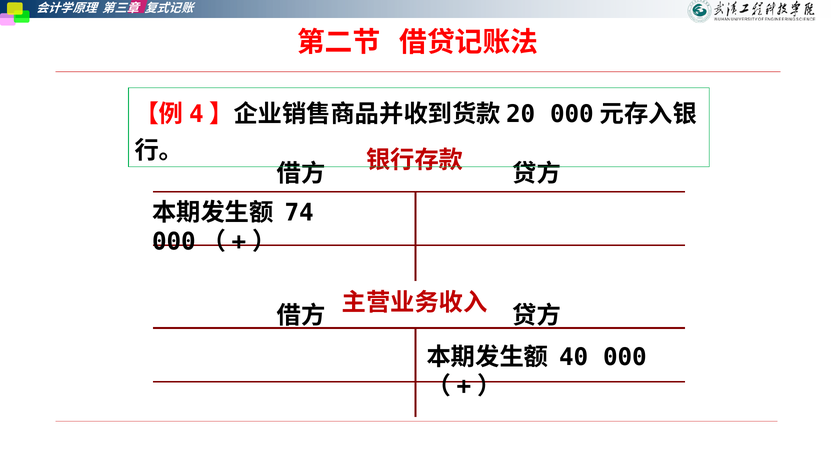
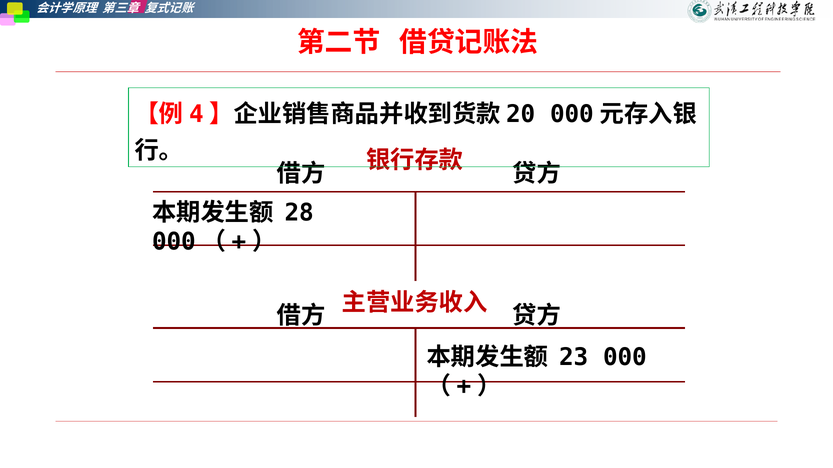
74: 74 -> 28
40: 40 -> 23
